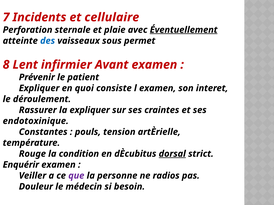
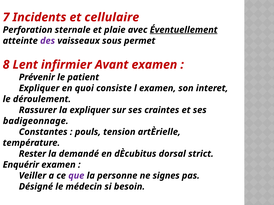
des colour: blue -> purple
endotoxinique: endotoxinique -> badigeonnage
Rouge: Rouge -> Rester
condition: condition -> demandé
dorsal underline: present -> none
radios: radios -> signes
Douleur: Douleur -> Désigné
